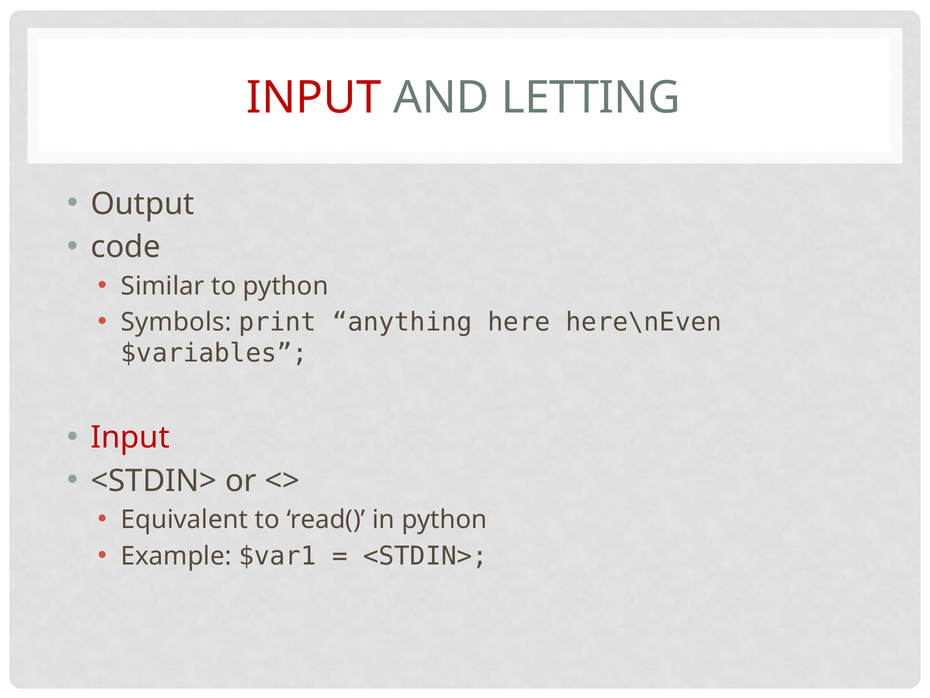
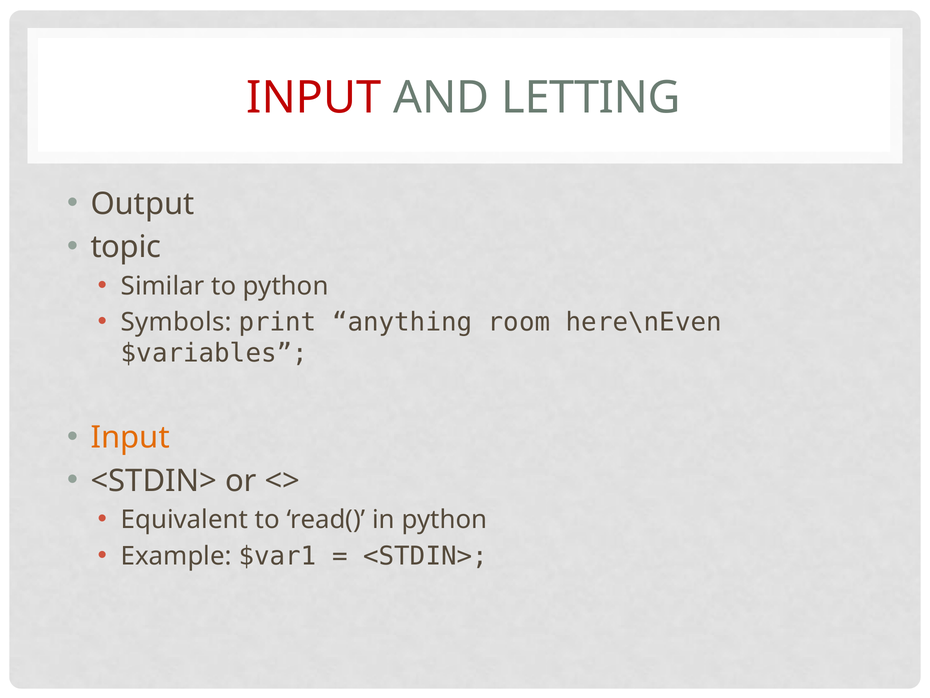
code: code -> topic
here: here -> room
Input at (130, 437) colour: red -> orange
